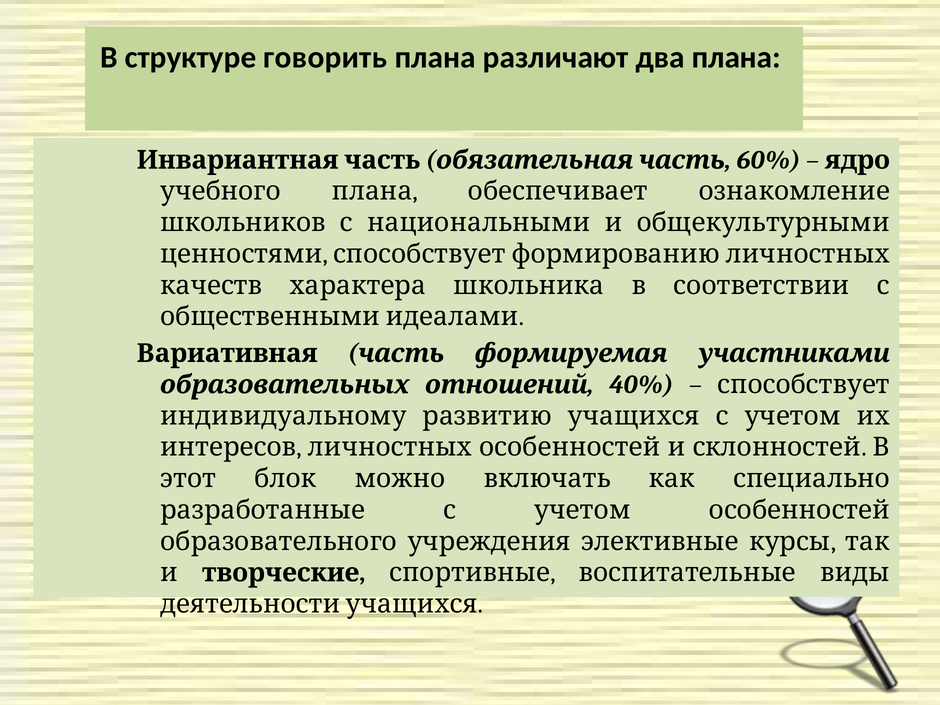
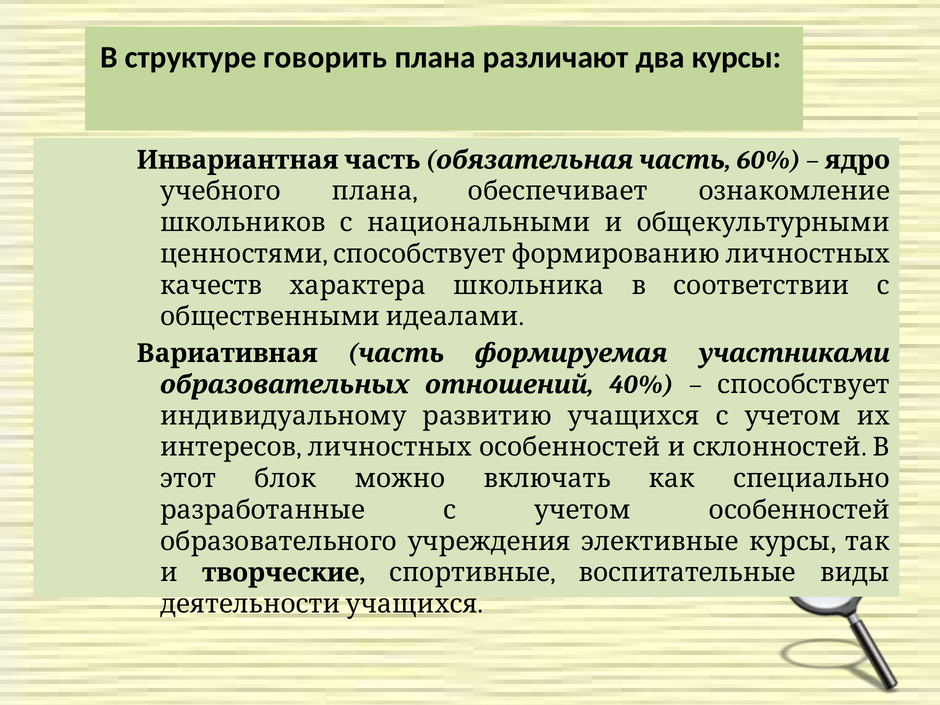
два плана: плана -> курсы
